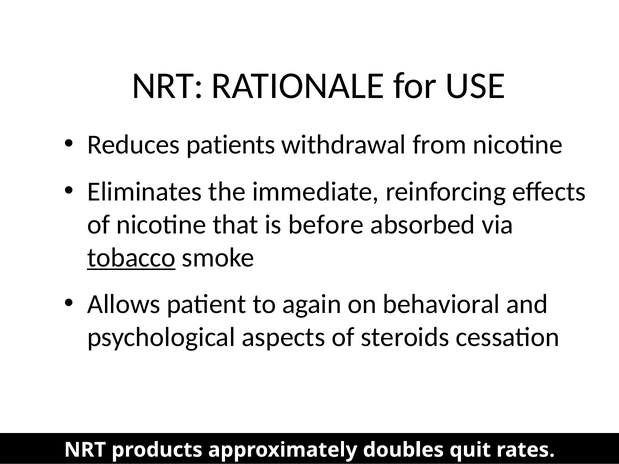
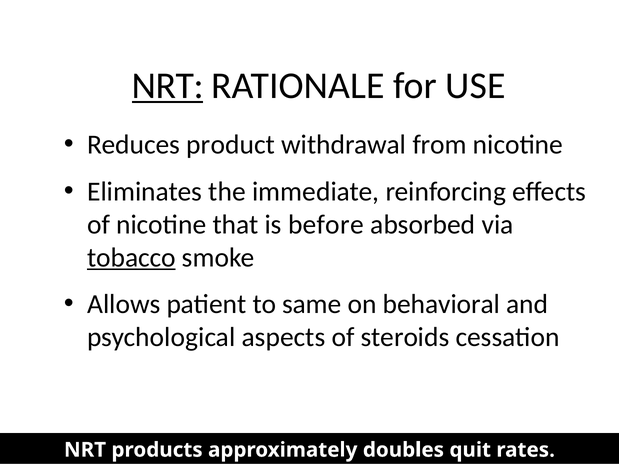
NRT at (168, 86) underline: none -> present
patients: patients -> product
again: again -> same
